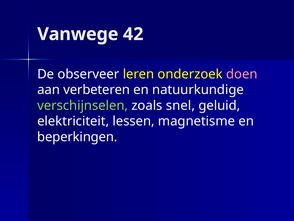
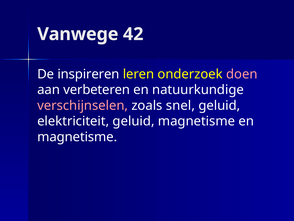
observeer: observeer -> inspireren
verschijnselen colour: light green -> pink
elektriciteit lessen: lessen -> geluid
beperkingen at (77, 137): beperkingen -> magnetisme
